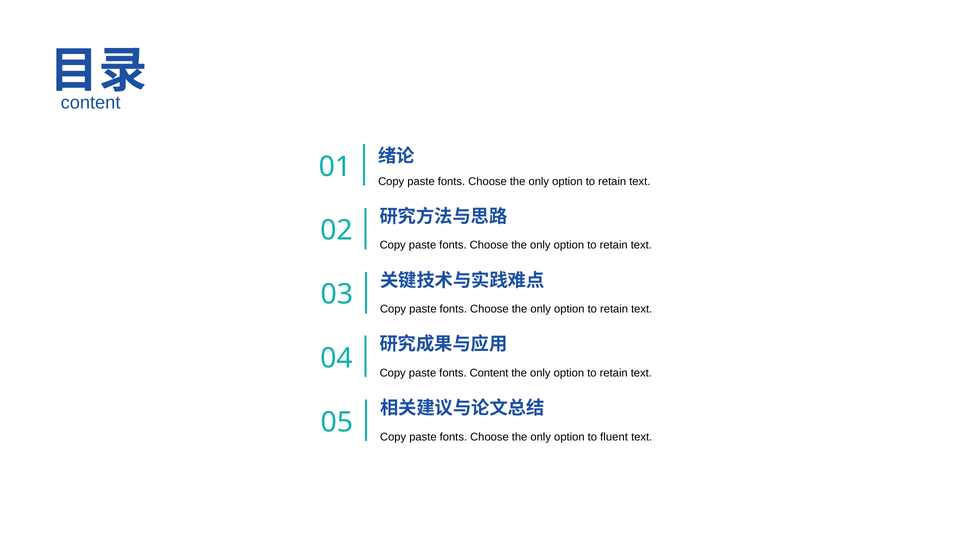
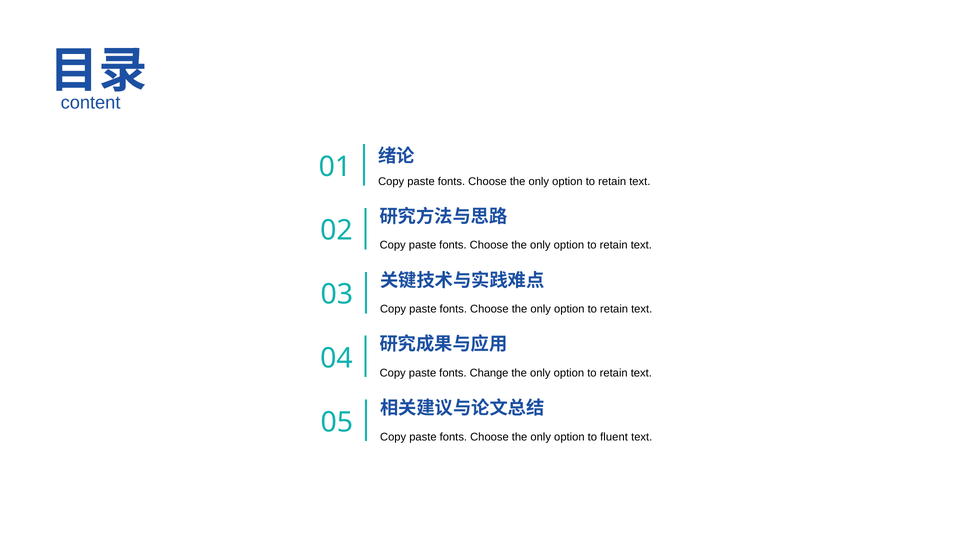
fonts Content: Content -> Change
